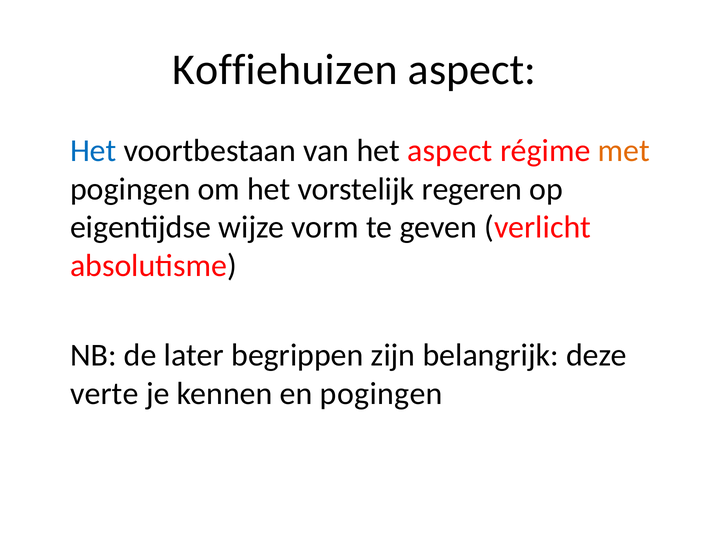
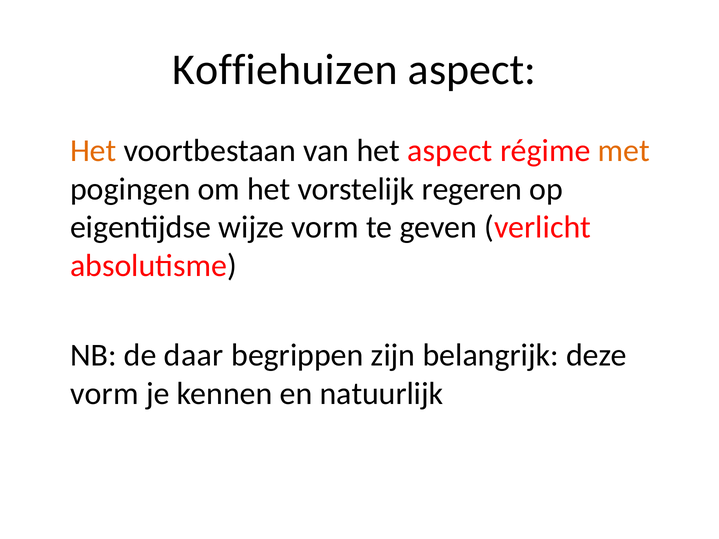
Het at (93, 151) colour: blue -> orange
later: later -> daar
verte at (104, 394): verte -> vorm
en pogingen: pogingen -> natuurlijk
